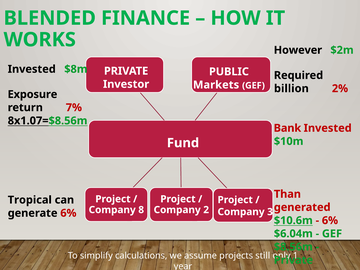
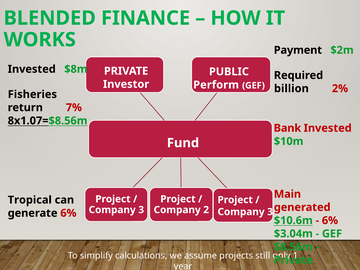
However: However -> Payment
Markets: Markets -> Perform
Exposure: Exposure -> Fisheries
Than: Than -> Main
8 at (141, 210): 8 -> 3
$6.04m: $6.04m -> $3.04m
